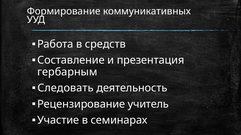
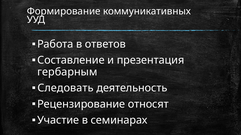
средств: средств -> ответов
учитель: учитель -> относят
